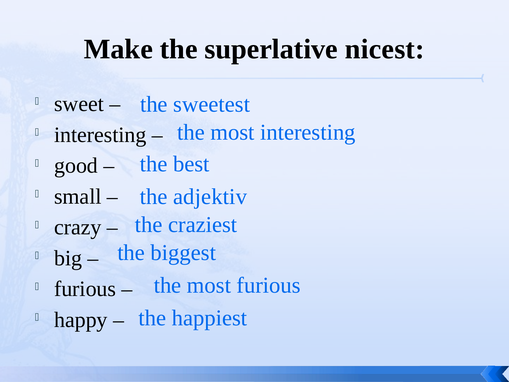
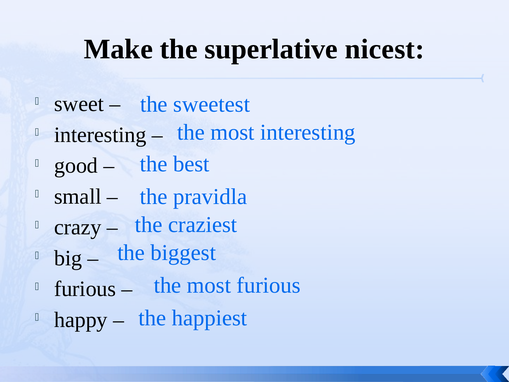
adjektiv: adjektiv -> pravidla
